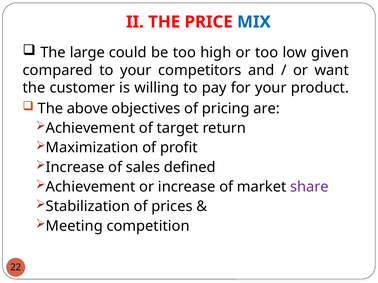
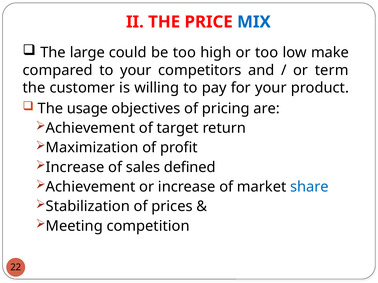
given: given -> make
want: want -> term
above: above -> usage
share colour: purple -> blue
